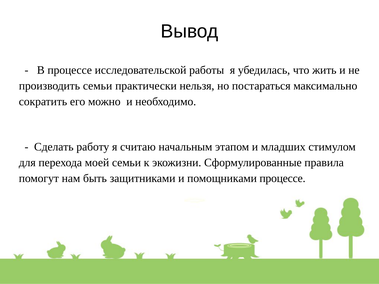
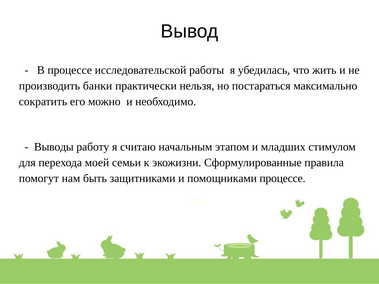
производить семьи: семьи -> банки
Сделать: Сделать -> Выводы
